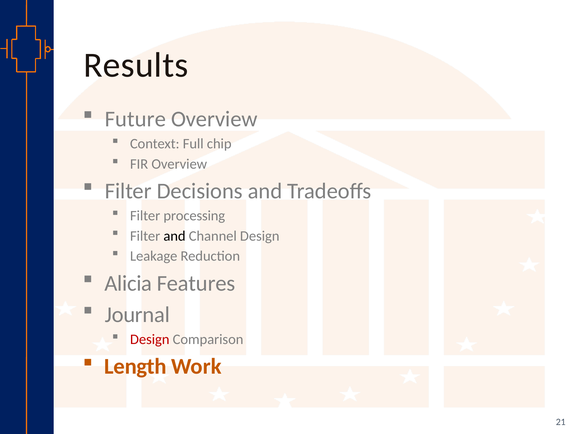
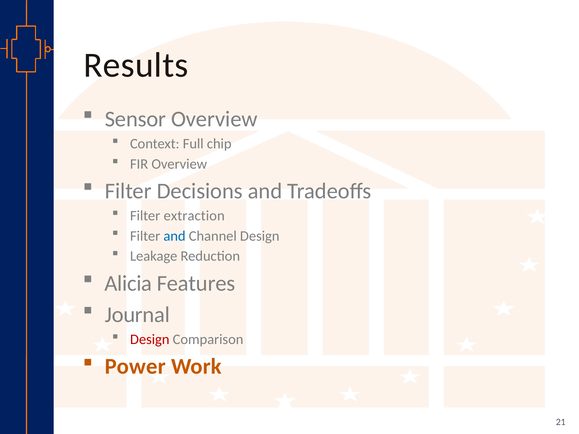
Future: Future -> Sensor
processing: processing -> extraction
and at (175, 236) colour: black -> blue
Length: Length -> Power
